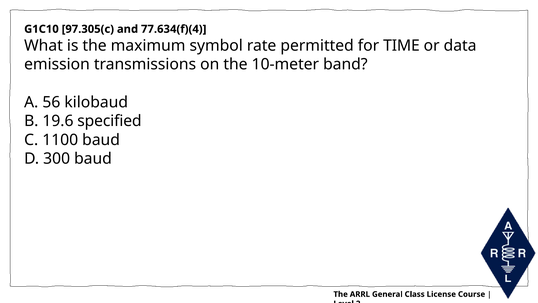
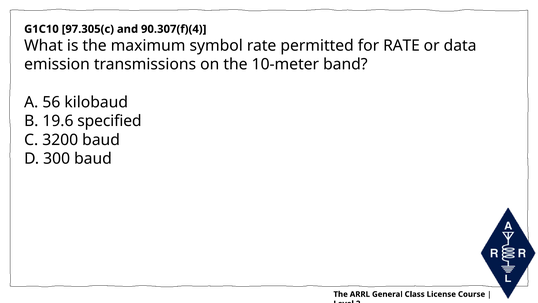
77.634(f)(4: 77.634(f)(4 -> 90.307(f)(4
for TIME: TIME -> RATE
1100: 1100 -> 3200
